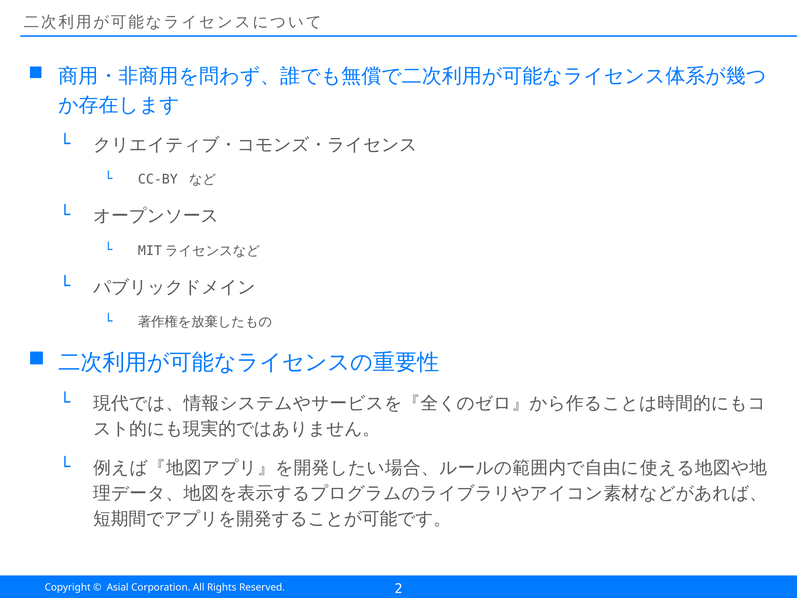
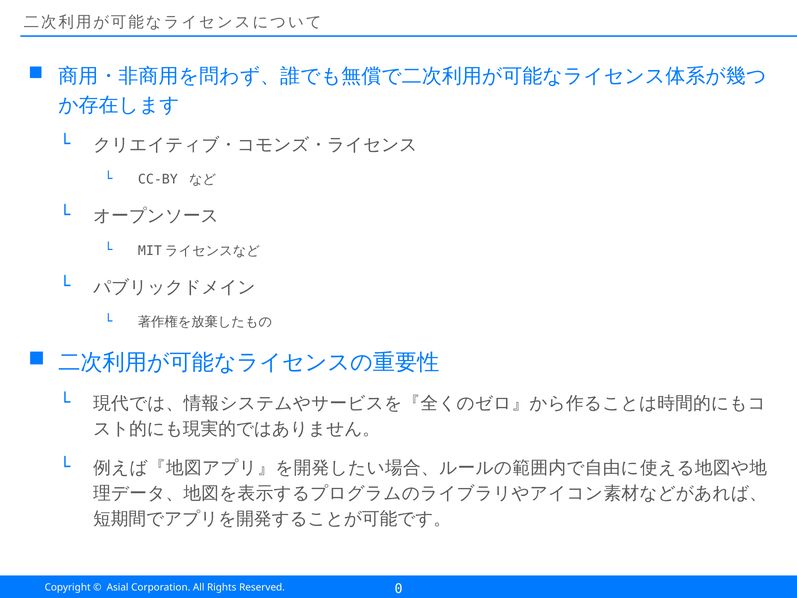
2: 2 -> 0
